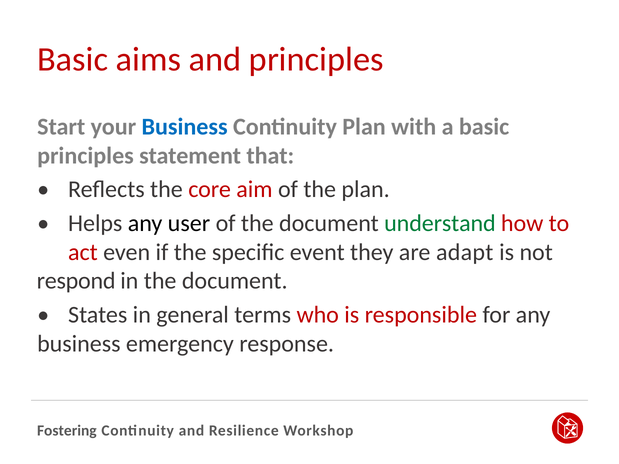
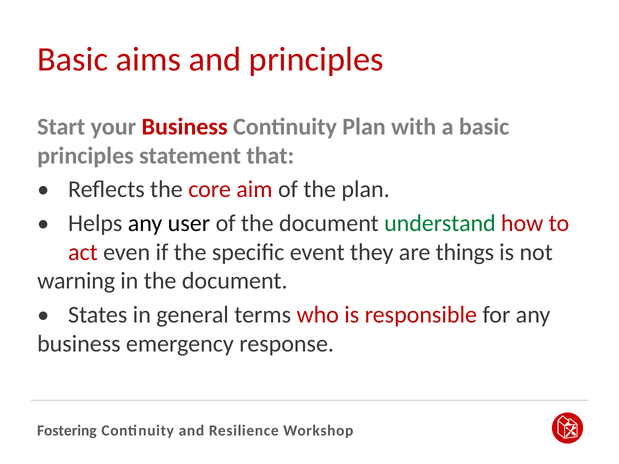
Business at (185, 127) colour: blue -> red
adapt: adapt -> things
respond: respond -> warning
